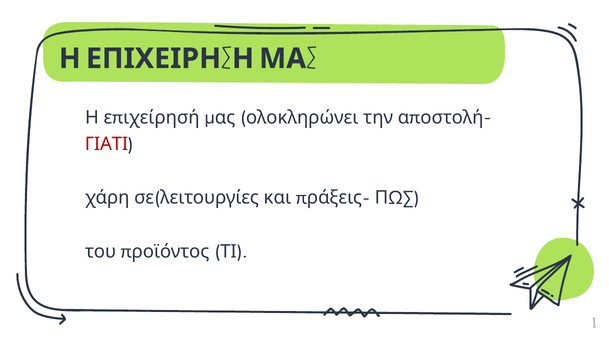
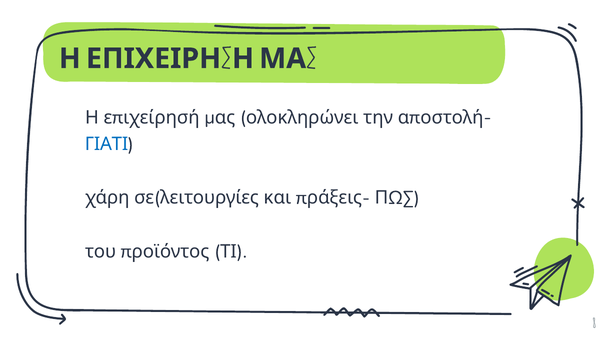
ΓΙΑΤΙ colour: red -> blue
